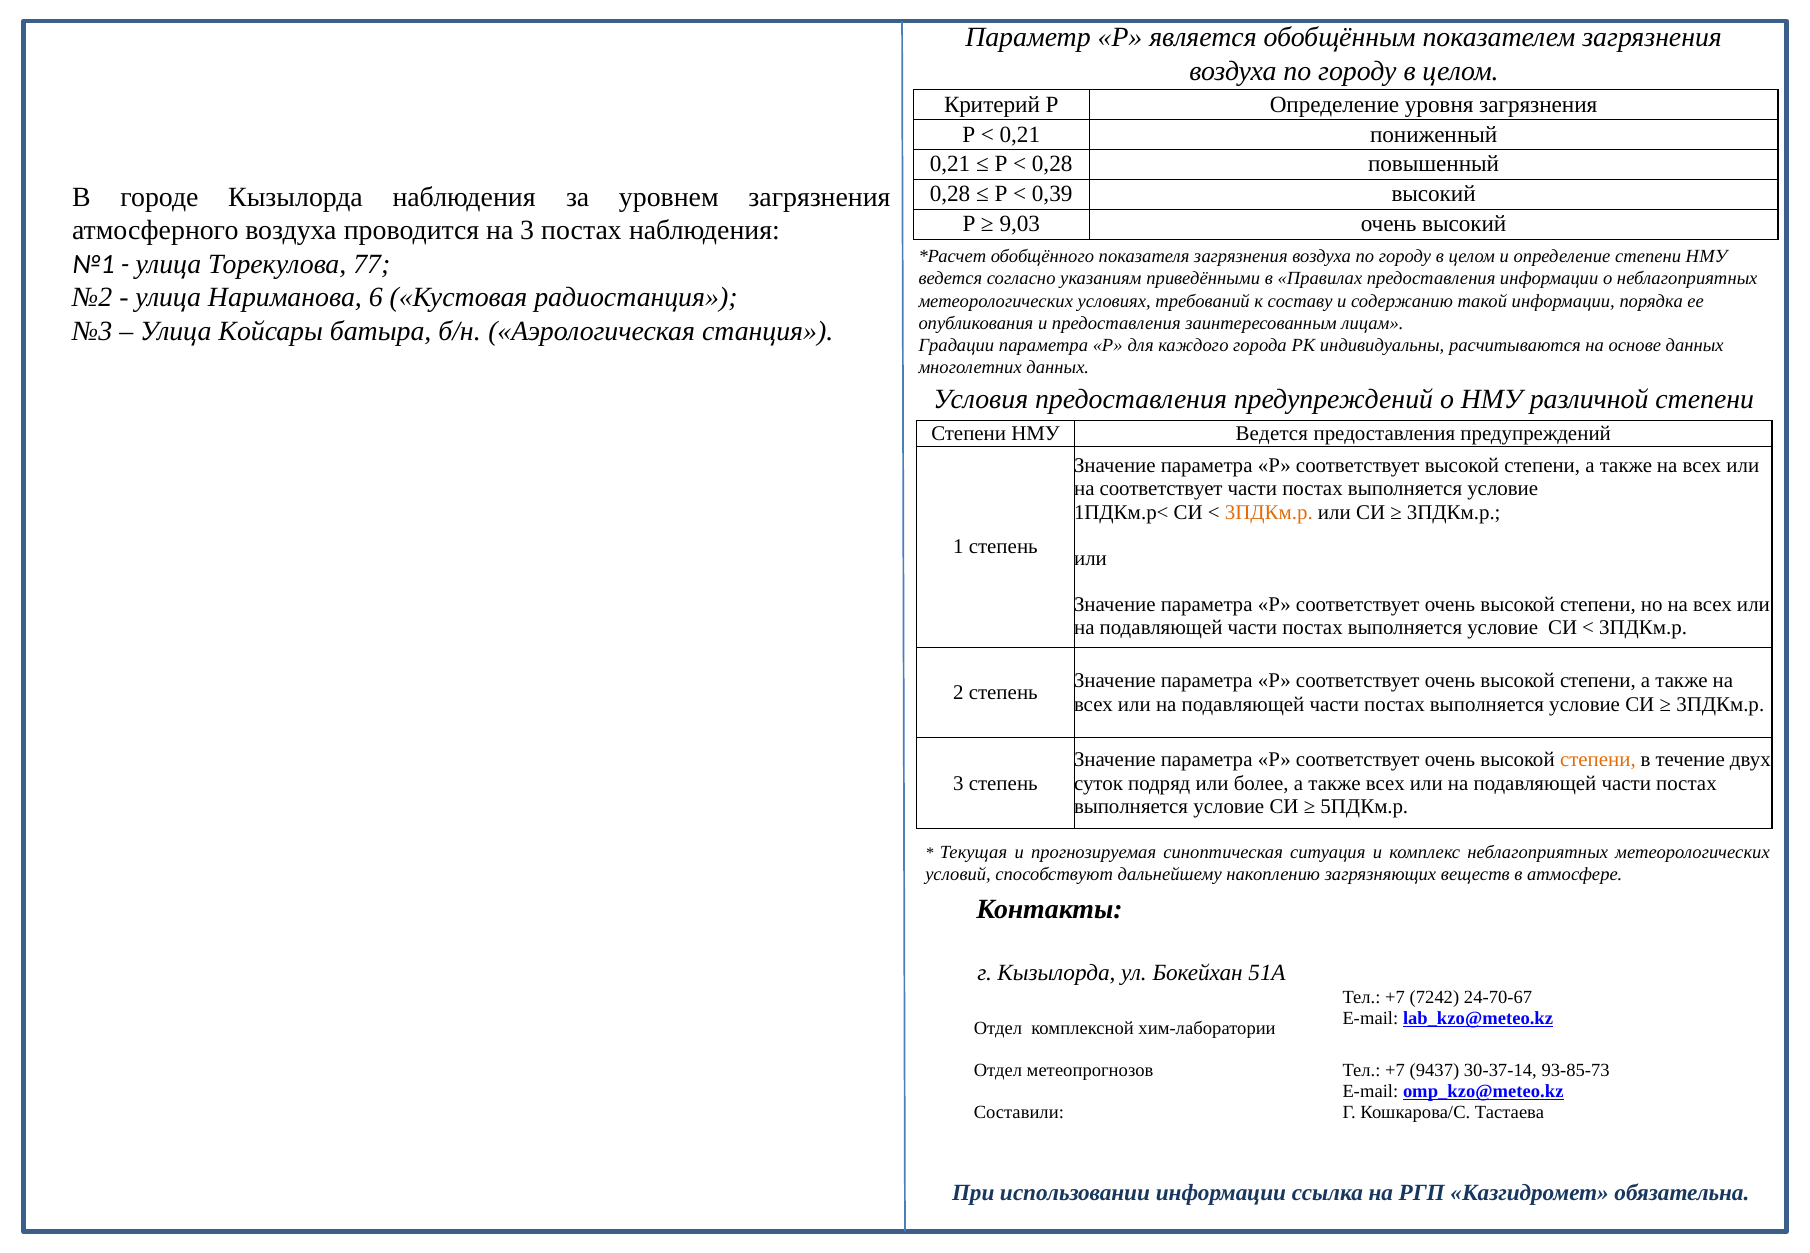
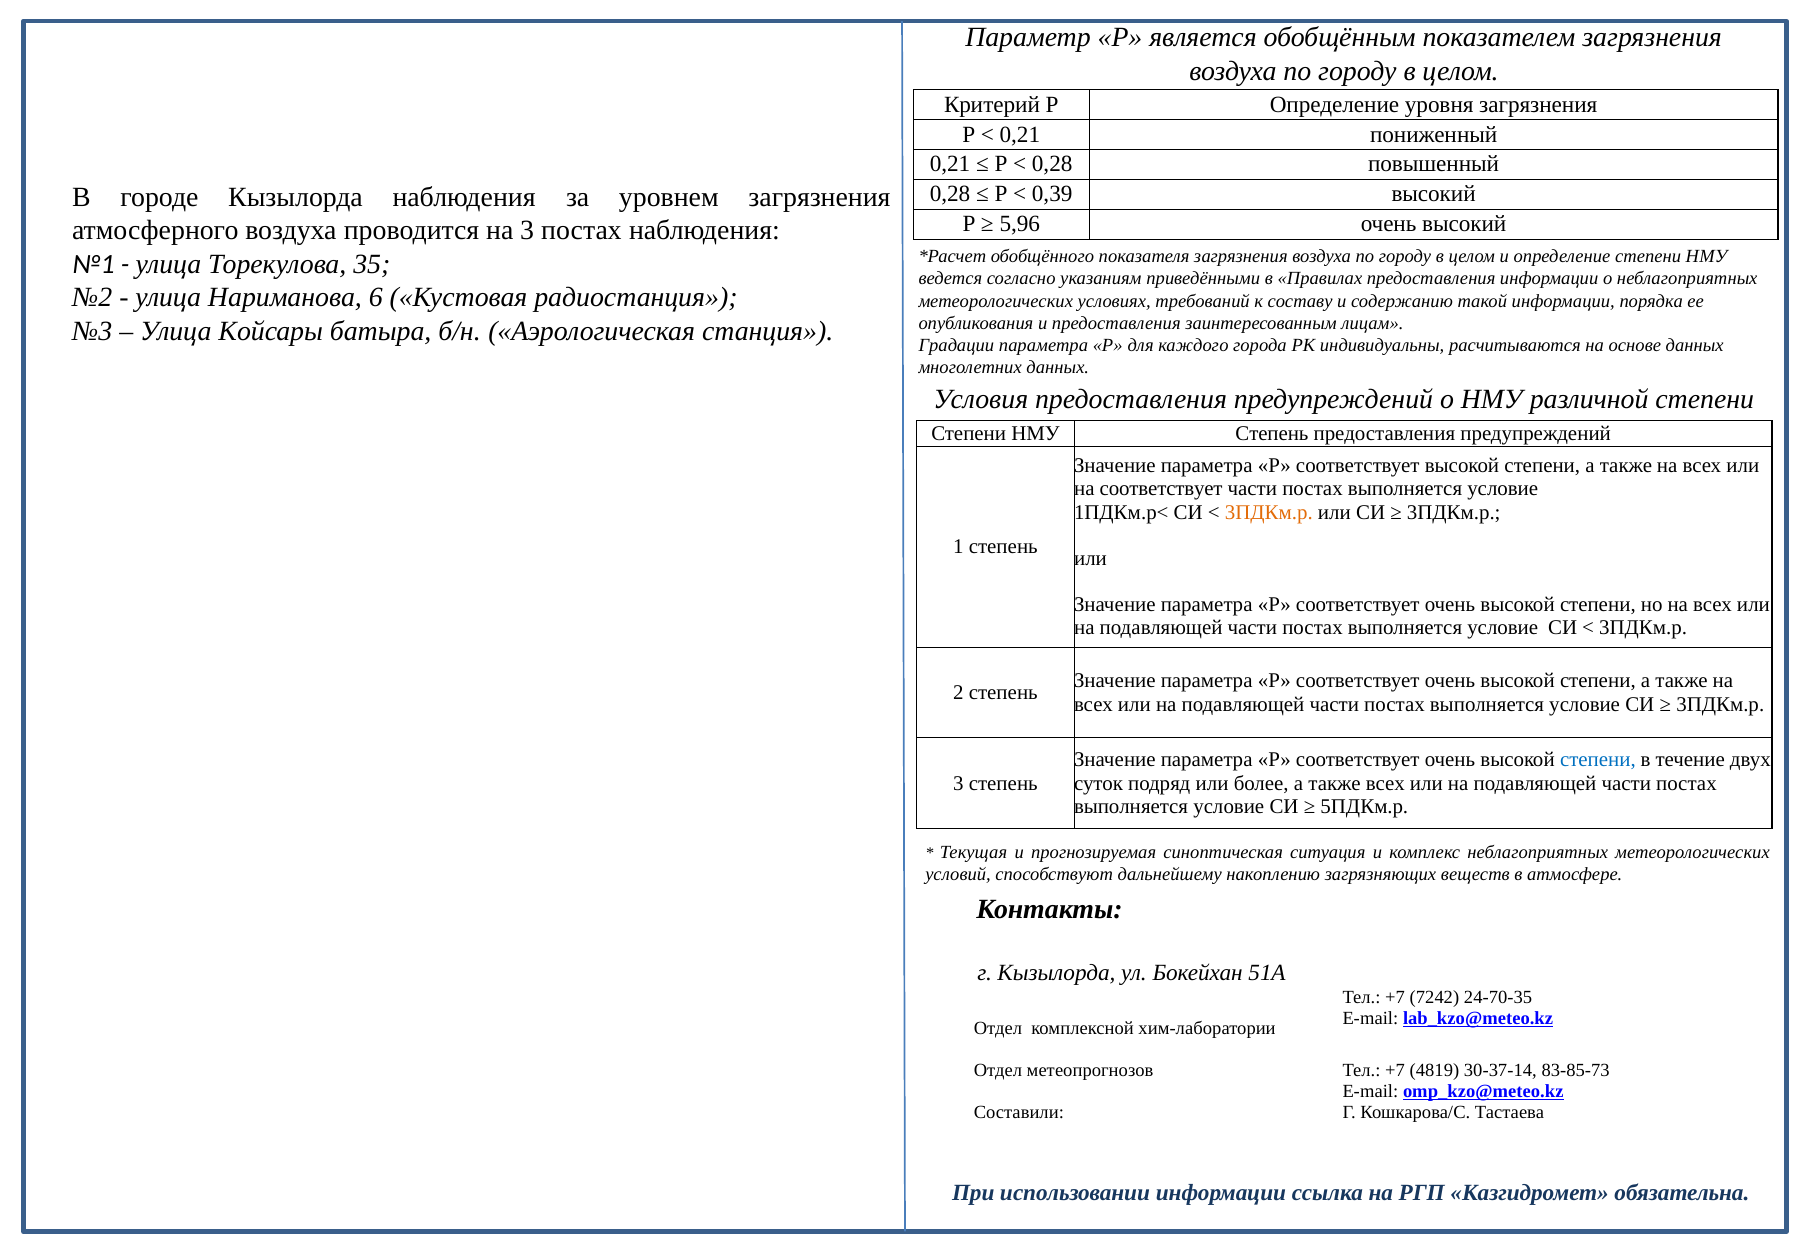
9,03: 9,03 -> 5,96
77: 77 -> 35
Ведется at (1272, 434): Ведется -> Степень
степени at (1598, 760) colour: orange -> blue
24-70-67: 24-70-67 -> 24-70-35
9437: 9437 -> 4819
93-85-73: 93-85-73 -> 83-85-73
